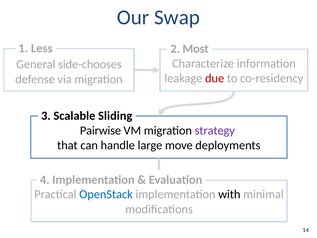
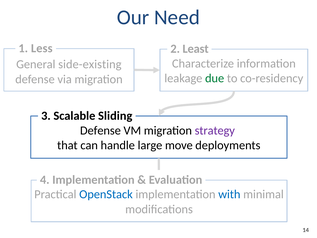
Swap: Swap -> Need
Most: Most -> Least
side-chooses: side-chooses -> side-existing
due colour: red -> green
Pairwise at (100, 130): Pairwise -> Defense
with colour: black -> blue
